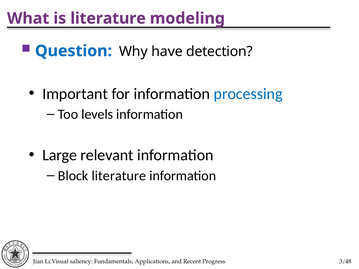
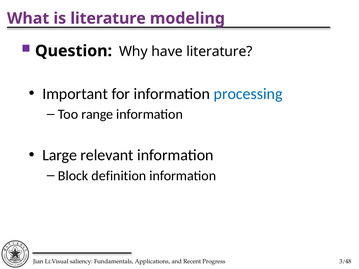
Question colour: blue -> black
have detection: detection -> literature
levels: levels -> range
Block literature: literature -> definition
